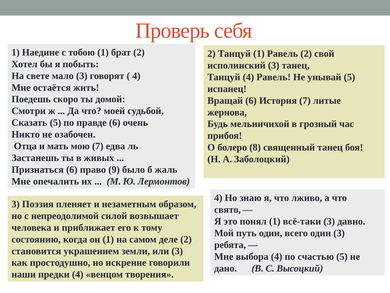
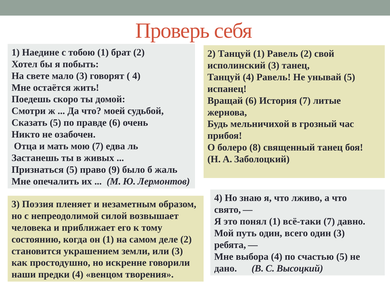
Признаться 6: 6 -> 5
всё-таки 3: 3 -> 7
